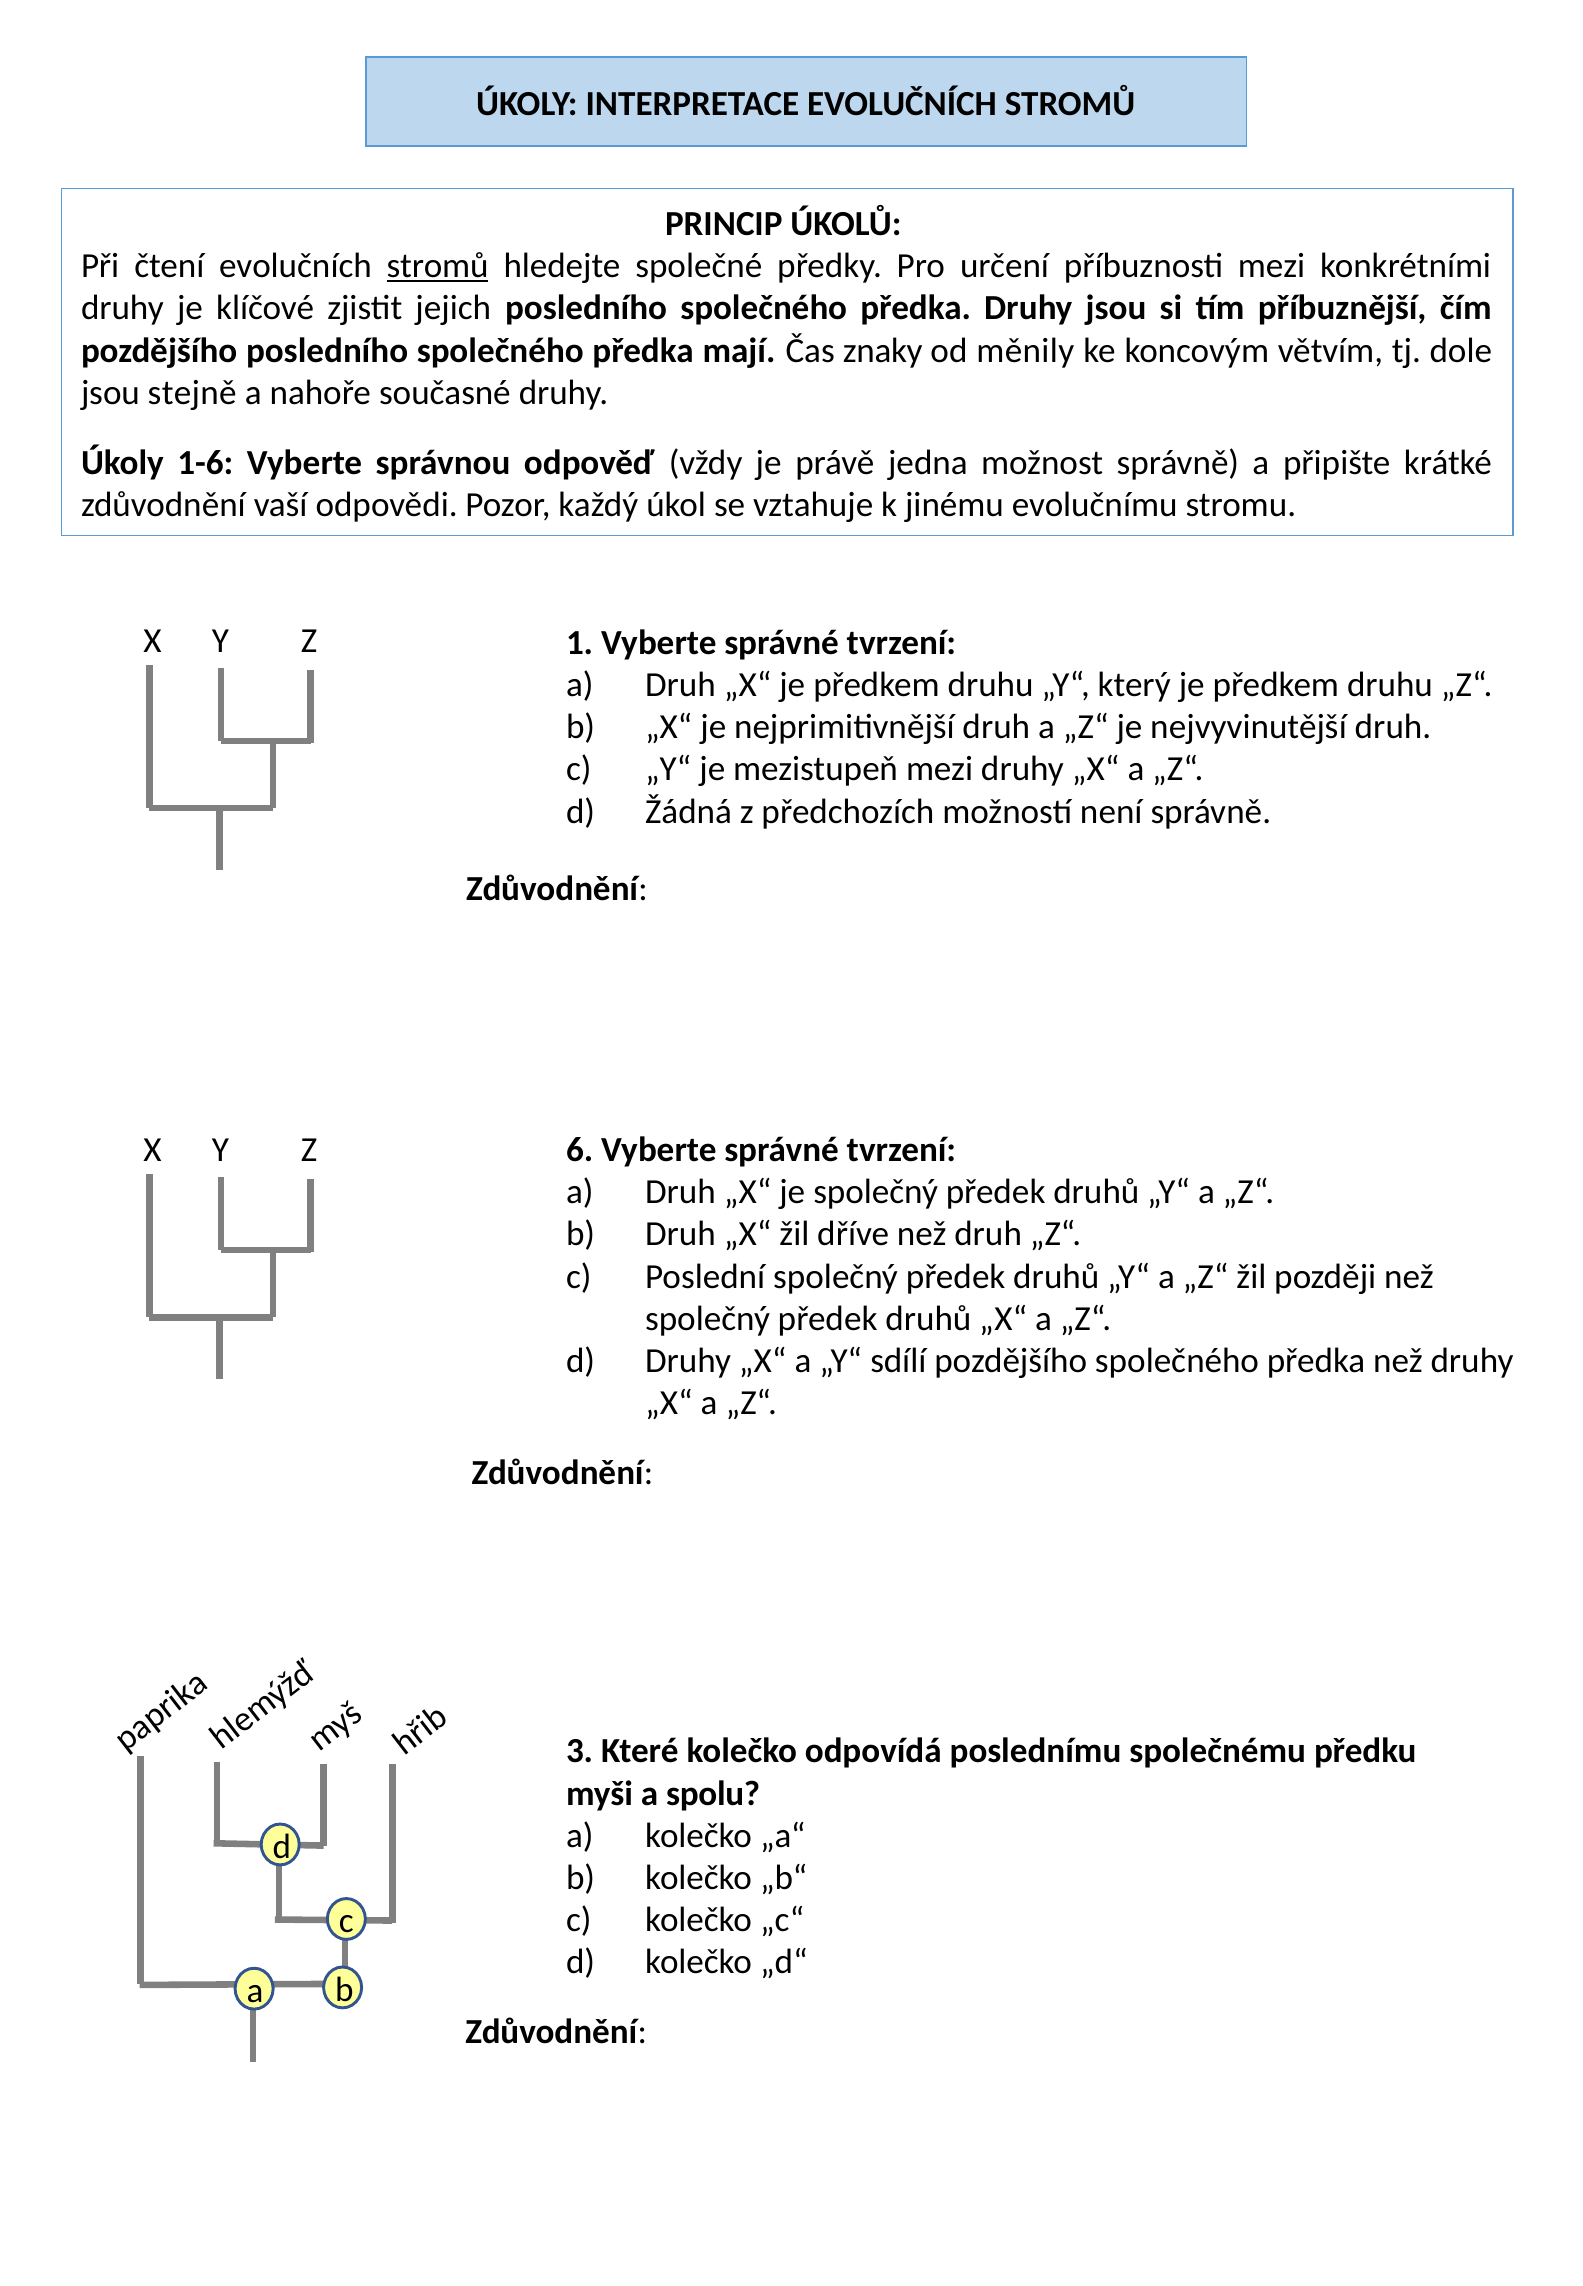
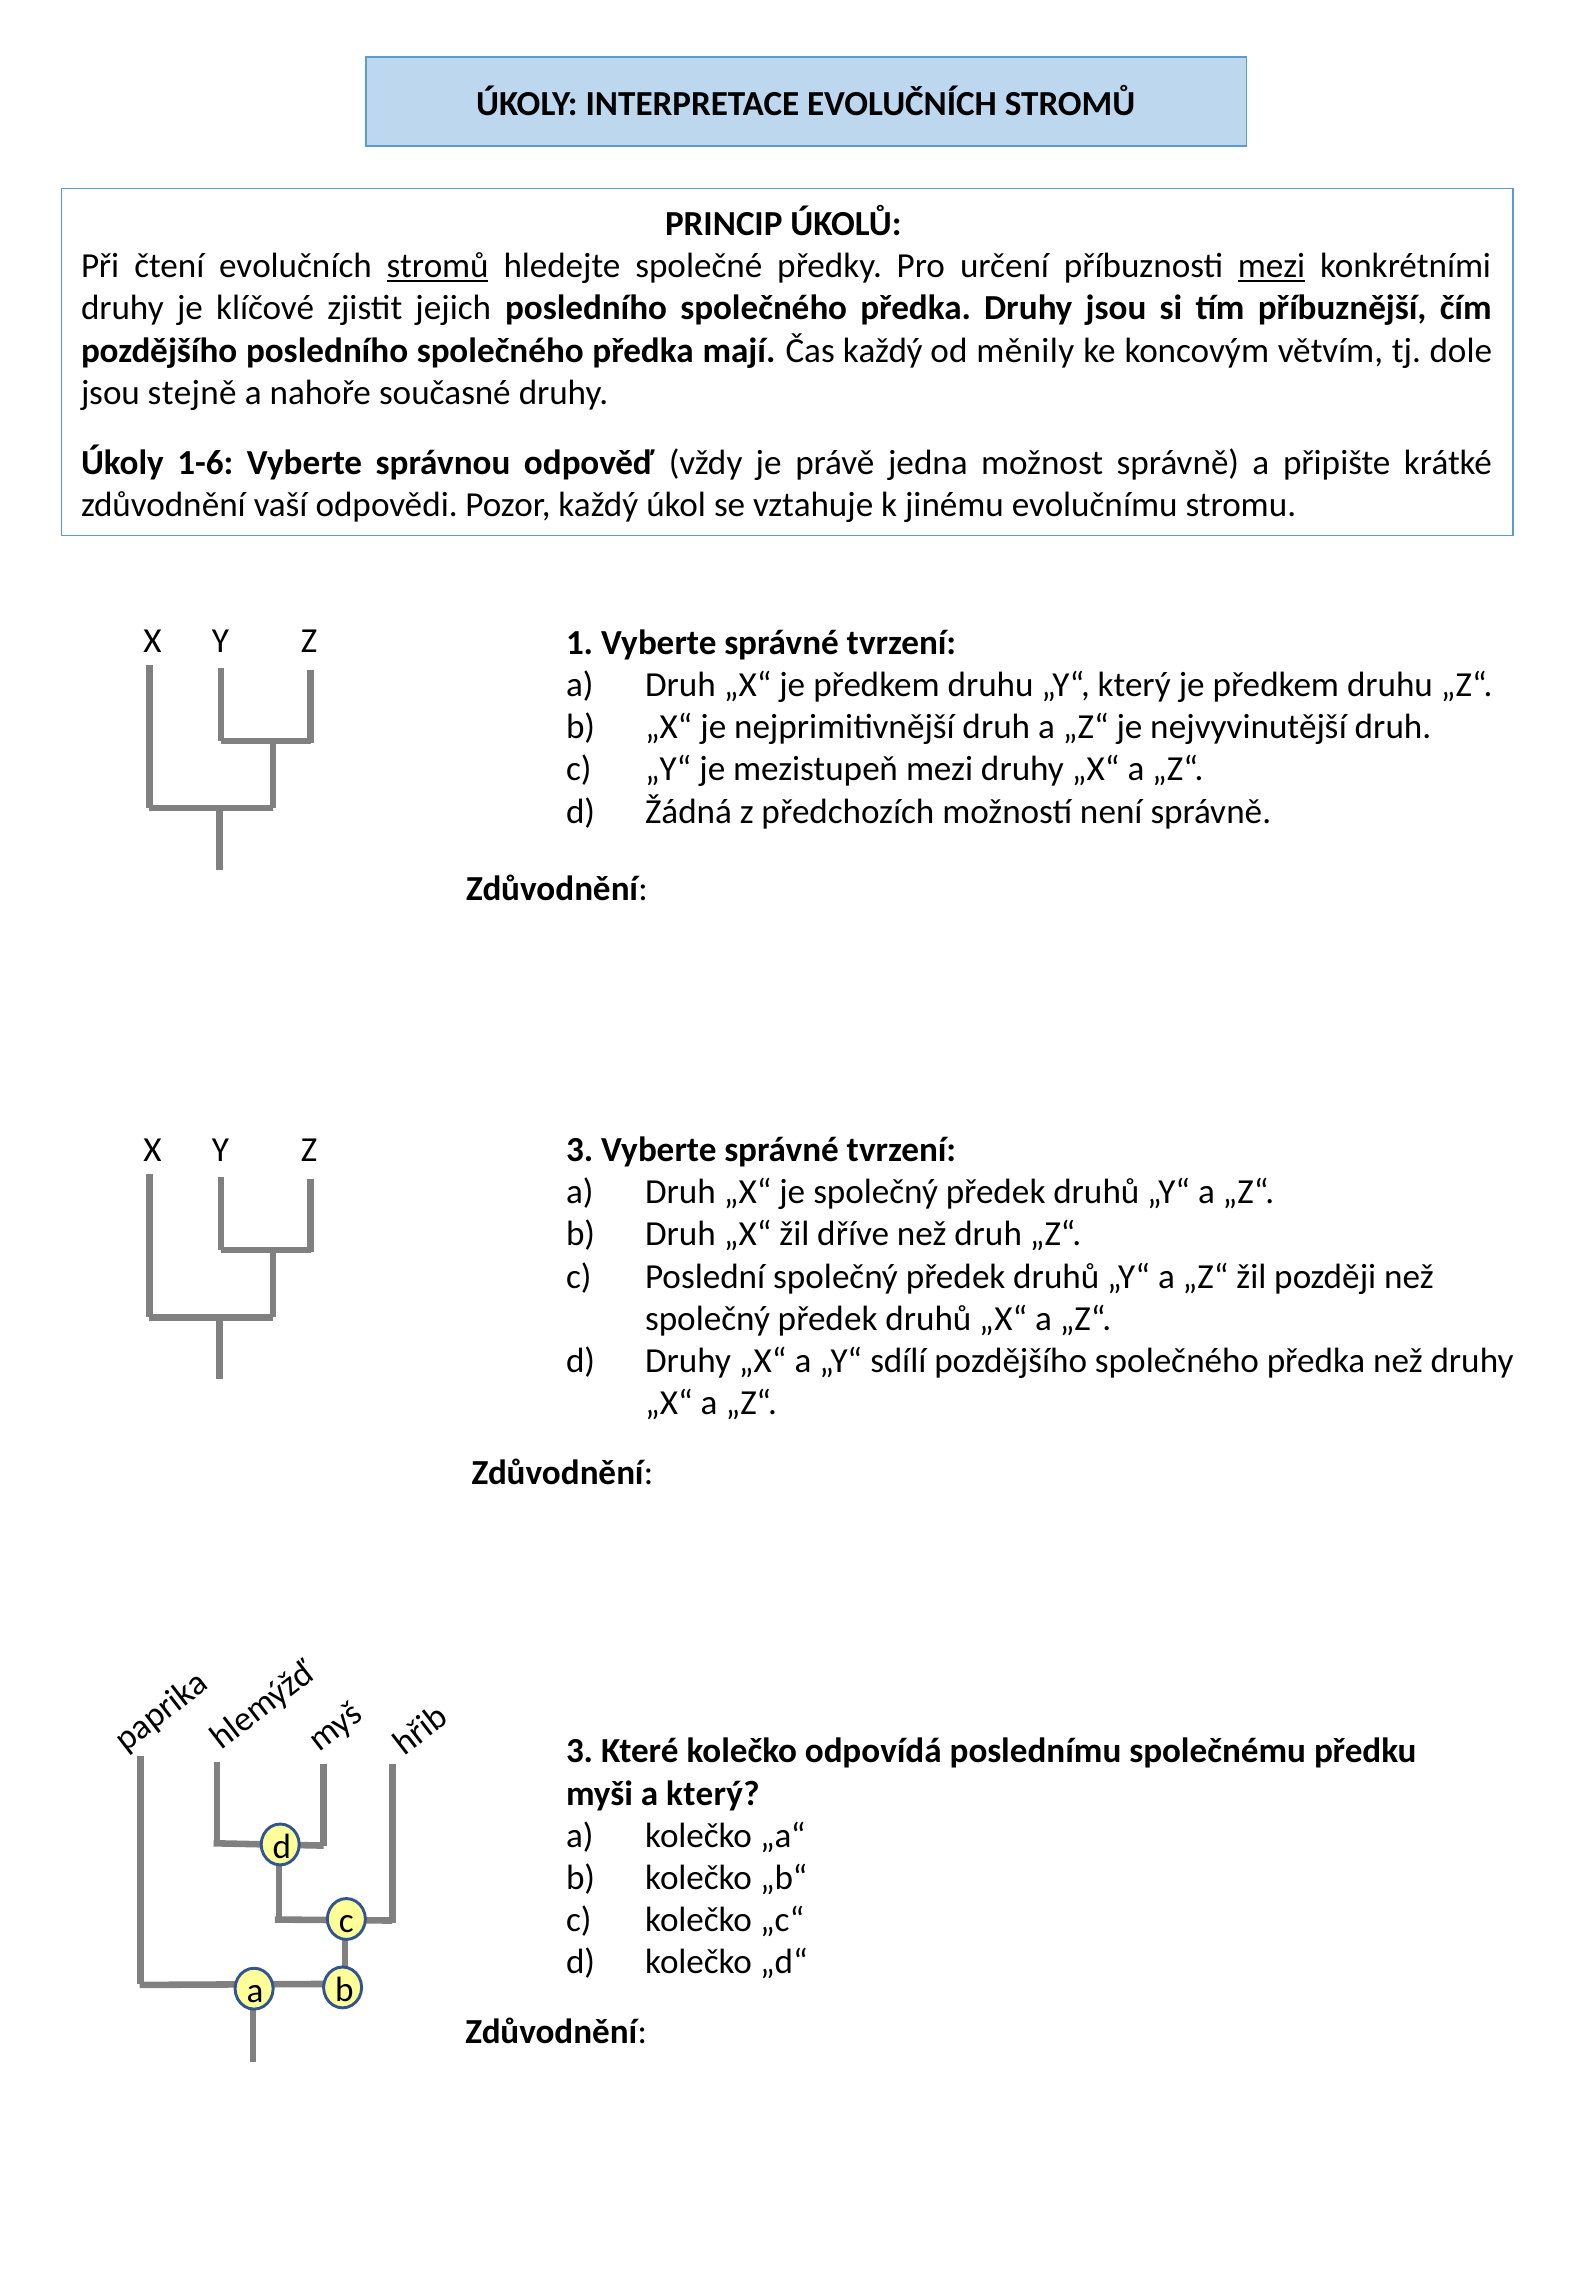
mezi at (1272, 266) underline: none -> present
Čas znaky: znaky -> každý
Z 6: 6 -> 3
a spolu: spolu -> který
